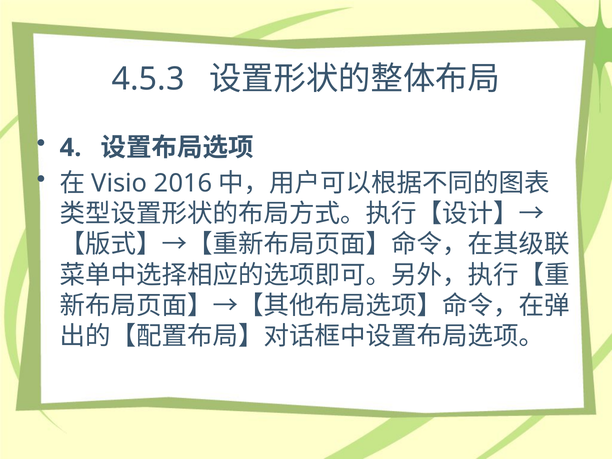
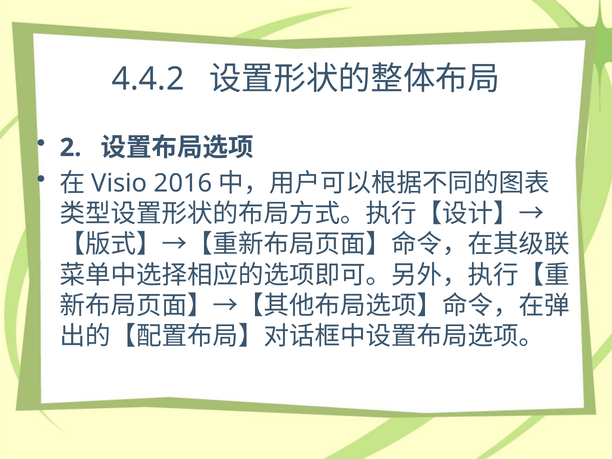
4.5.3: 4.5.3 -> 4.4.2
4: 4 -> 2
